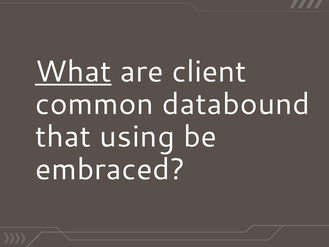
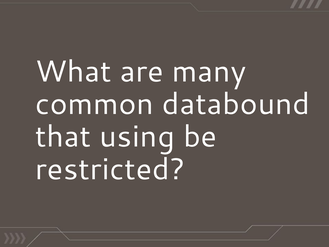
What underline: present -> none
client: client -> many
embraced: embraced -> restricted
